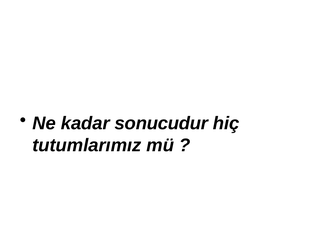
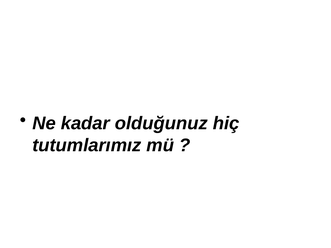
sonucudur: sonucudur -> olduğunuz
